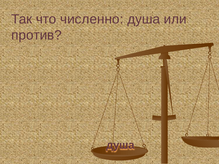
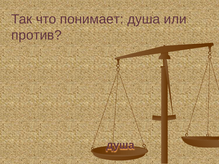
численно: численно -> понимает
